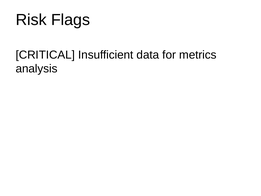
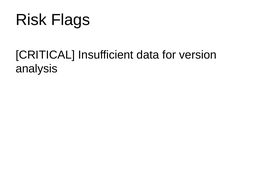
metrics: metrics -> version
